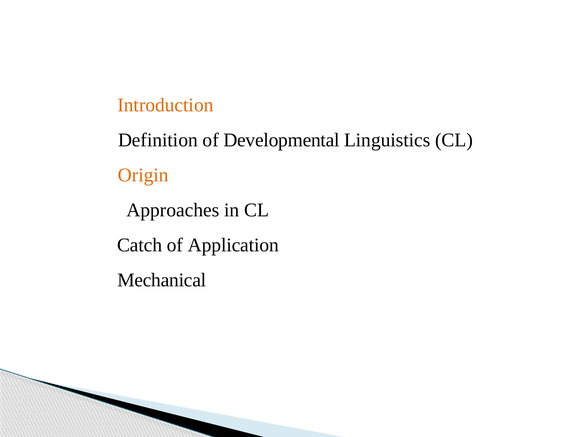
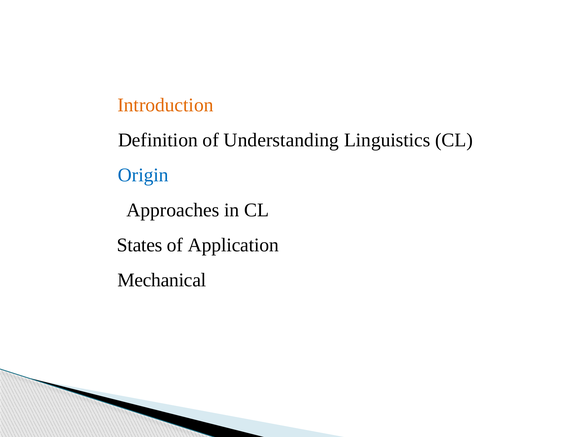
Developmental: Developmental -> Understanding
Origin colour: orange -> blue
Catch: Catch -> States
